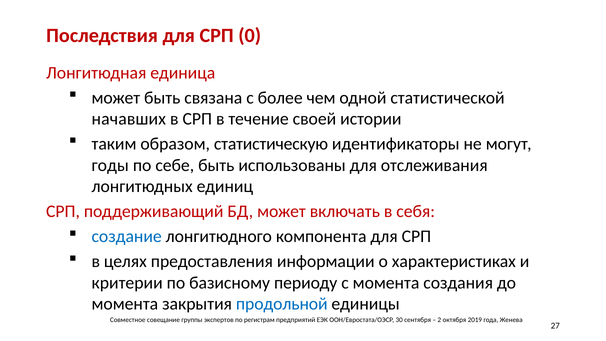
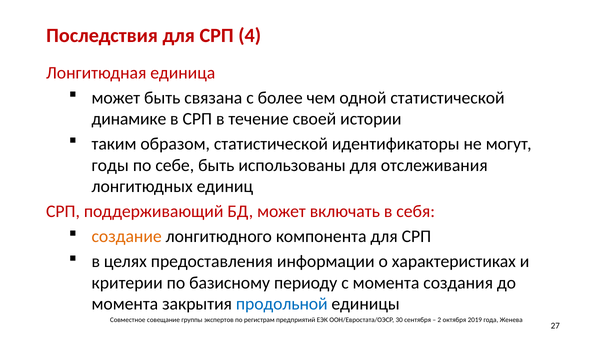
0: 0 -> 4
начавших: начавших -> динамике
образом статистическую: статистическую -> статистической
создание colour: blue -> orange
